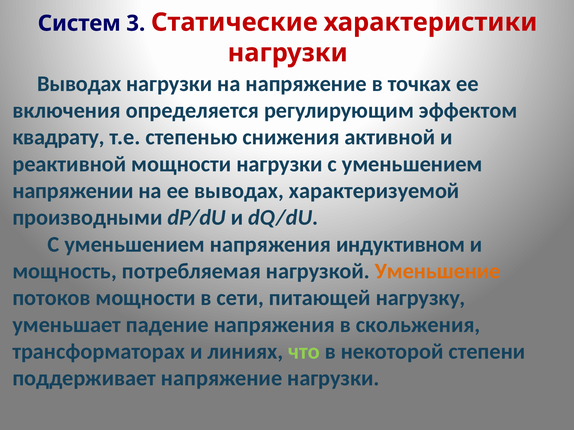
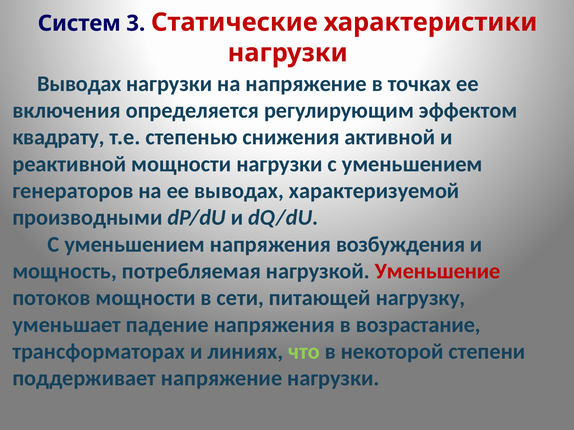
напряжении: напряжении -> генераторов
индуктивном: индуктивном -> возбуждения
Уменьшение colour: orange -> red
скольжения: скольжения -> возрастание
